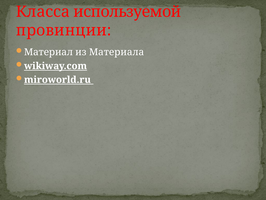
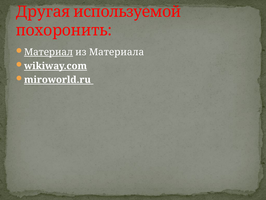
Класса: Класса -> Другая
провинции: провинции -> похоронить
Материал underline: none -> present
